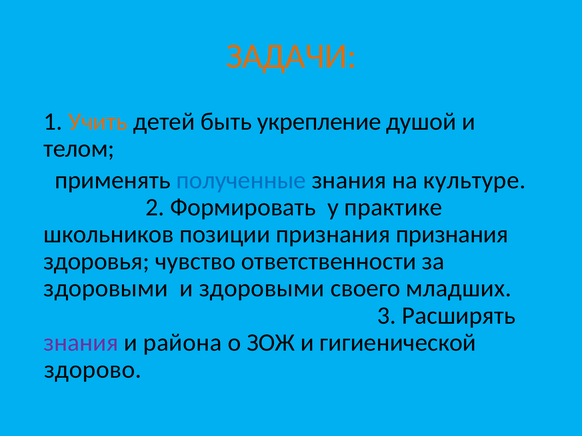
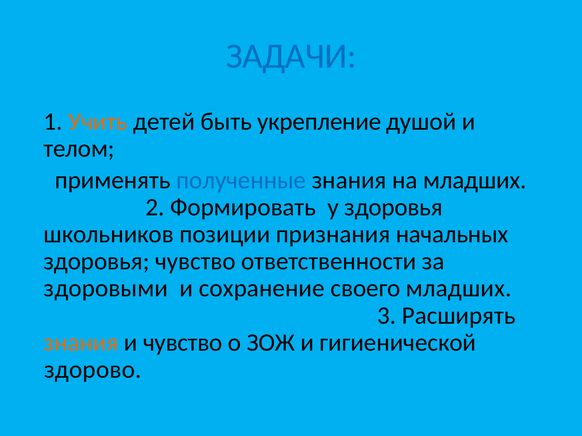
ЗАДАЧИ colour: orange -> blue
на культуре: культуре -> младших
у практике: практике -> здоровья
признания признания: признания -> начальных
и здоровыми: здоровыми -> сохранение
знания at (81, 343) colour: purple -> orange
и района: района -> чувство
